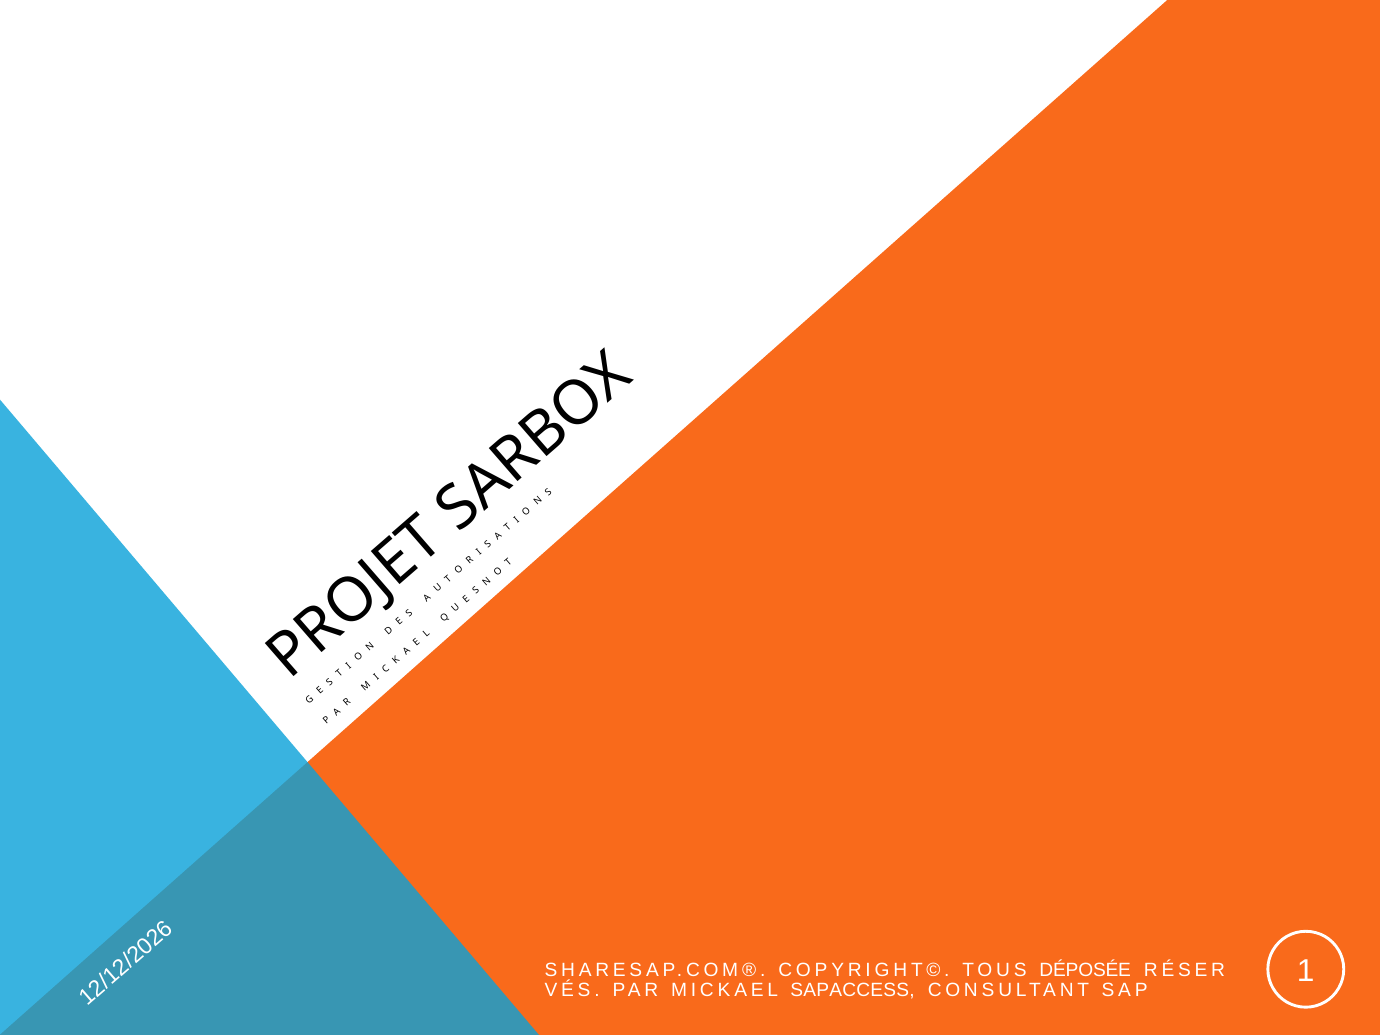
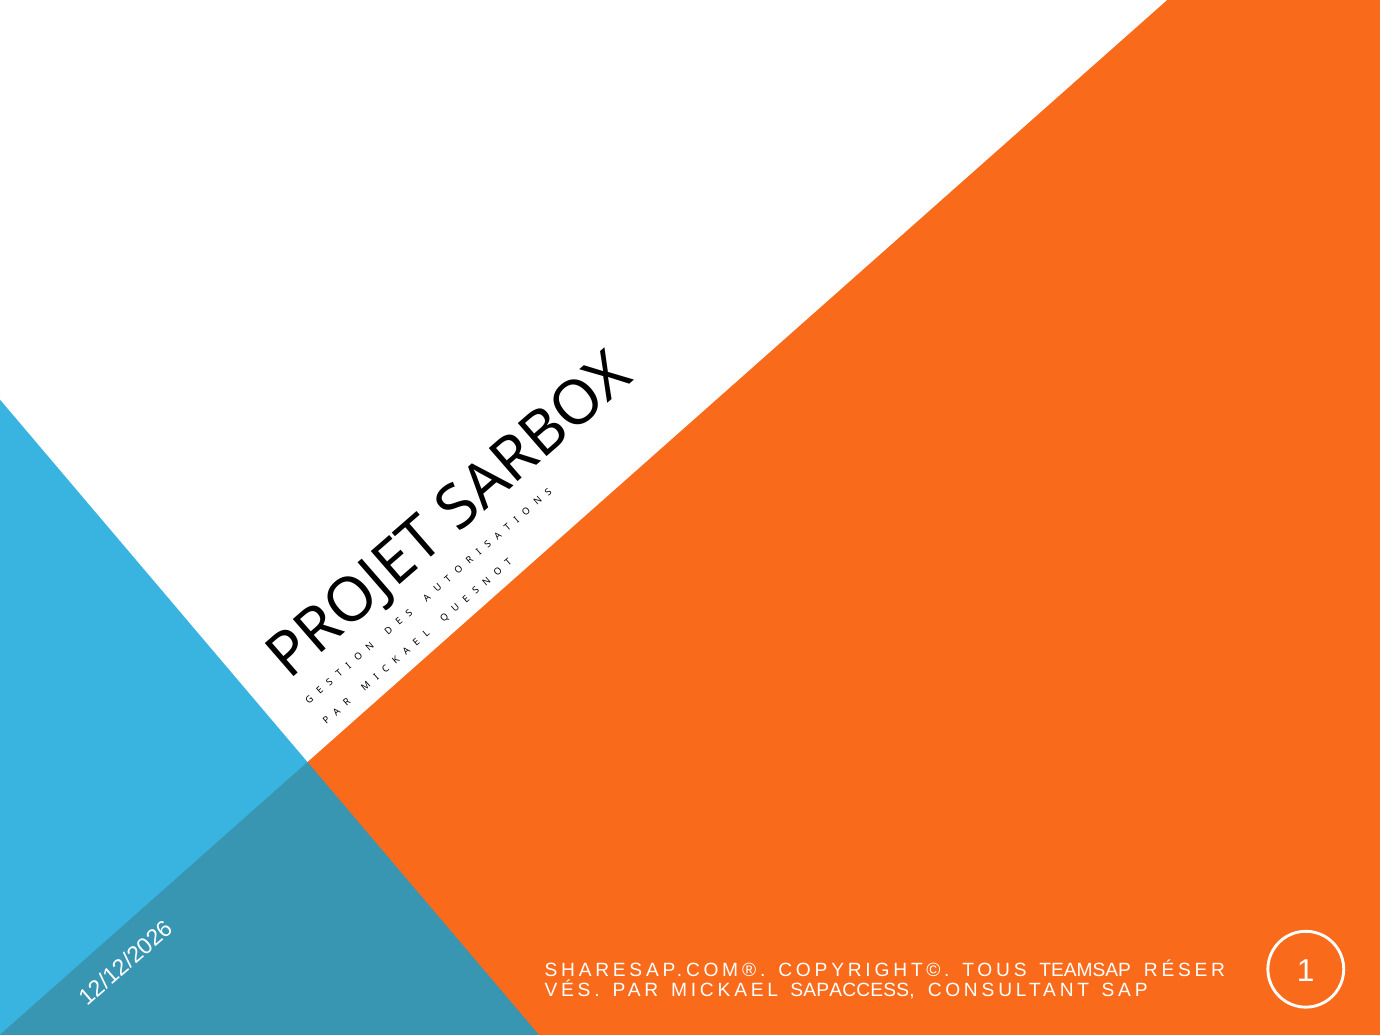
DÉPOSÉE: DÉPOSÉE -> TEAMSAP
